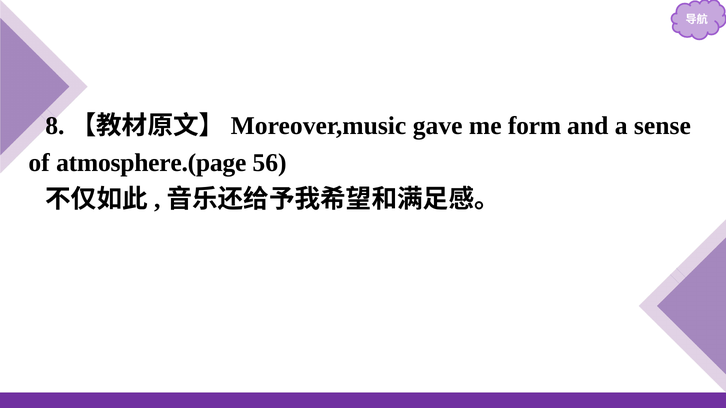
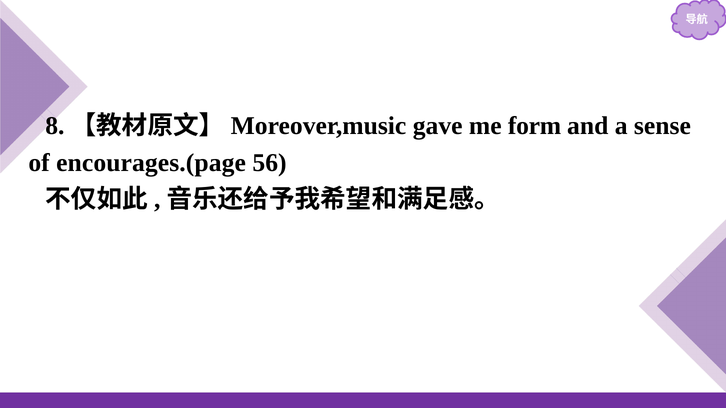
atmosphere.(page: atmosphere.(page -> encourages.(page
